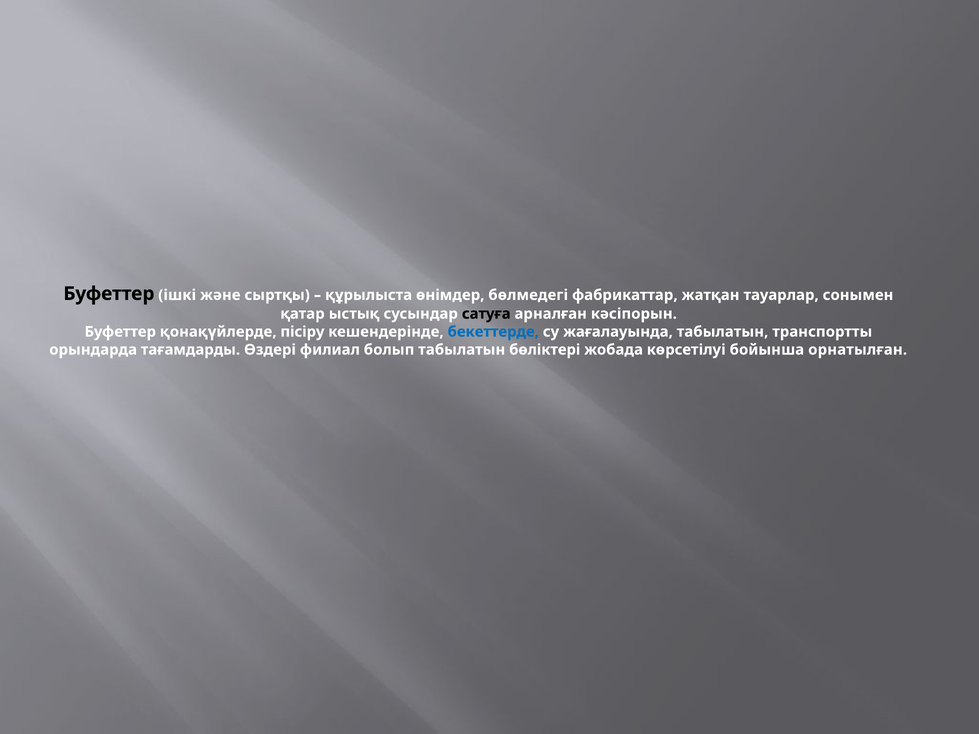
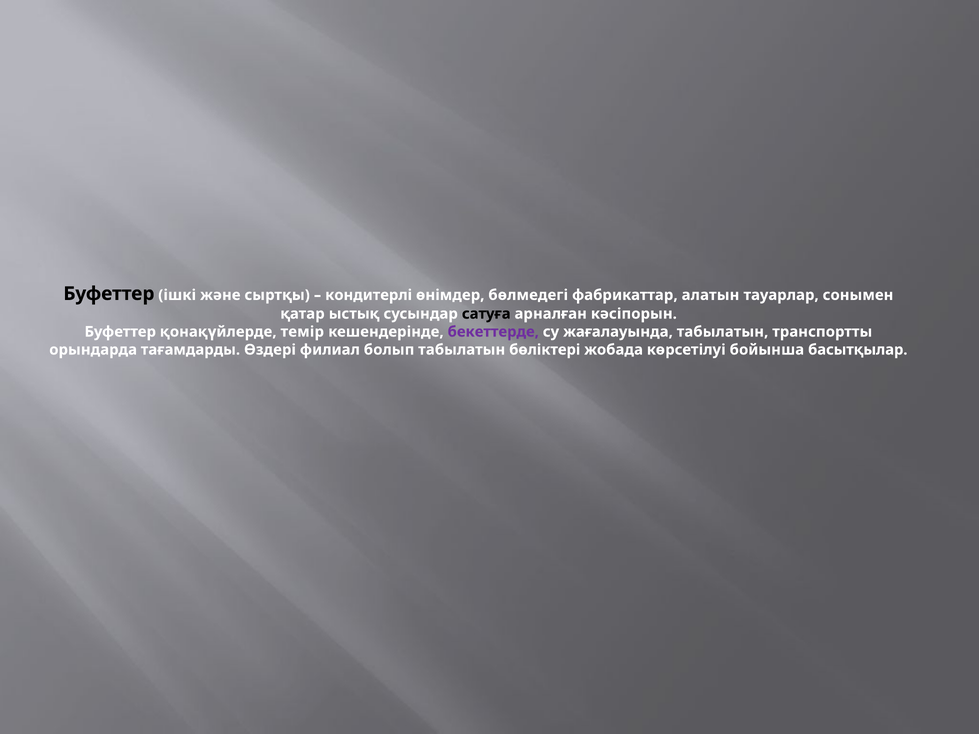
құрылыста: құрылыста -> кондитерлі
жатқан: жатқан -> алатын
пісіру: пісіру -> темір
бекеттерде colour: blue -> purple
орнатылған: орнатылған -> басытқылар
